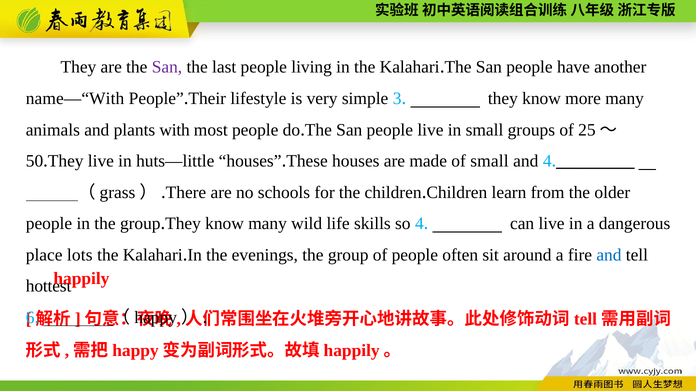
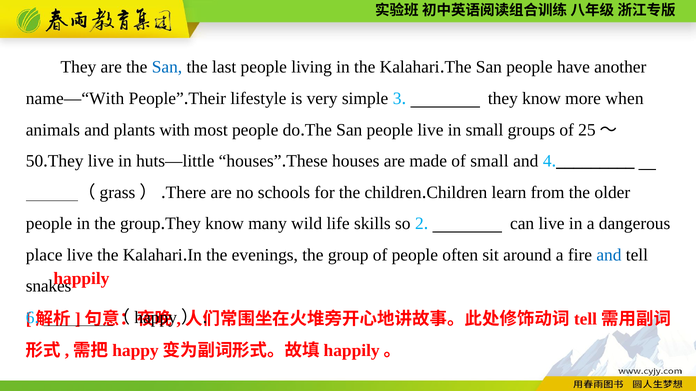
San at (167, 67) colour: purple -> blue
more many: many -> when
so 4: 4 -> 2
place lots: lots -> live
hottest: hottest -> snakes
